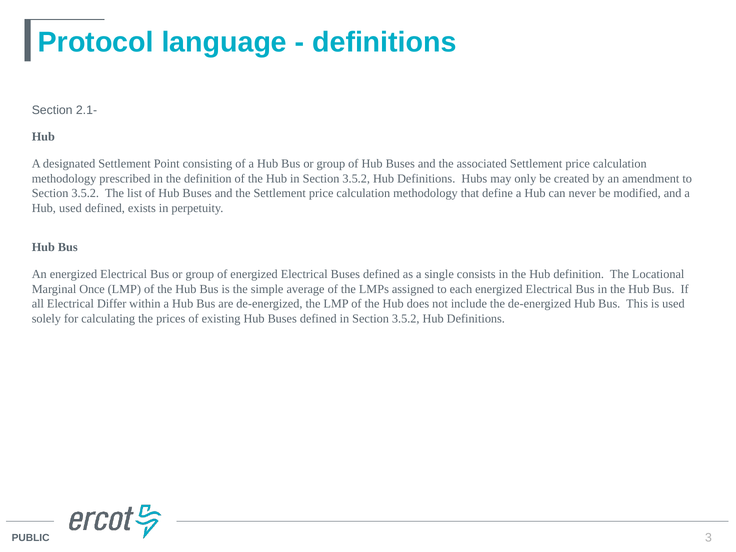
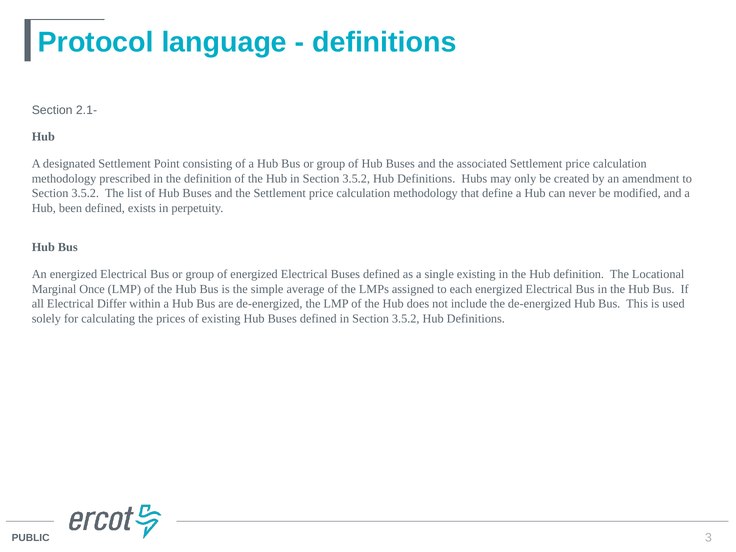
Hub used: used -> been
single consists: consists -> existing
